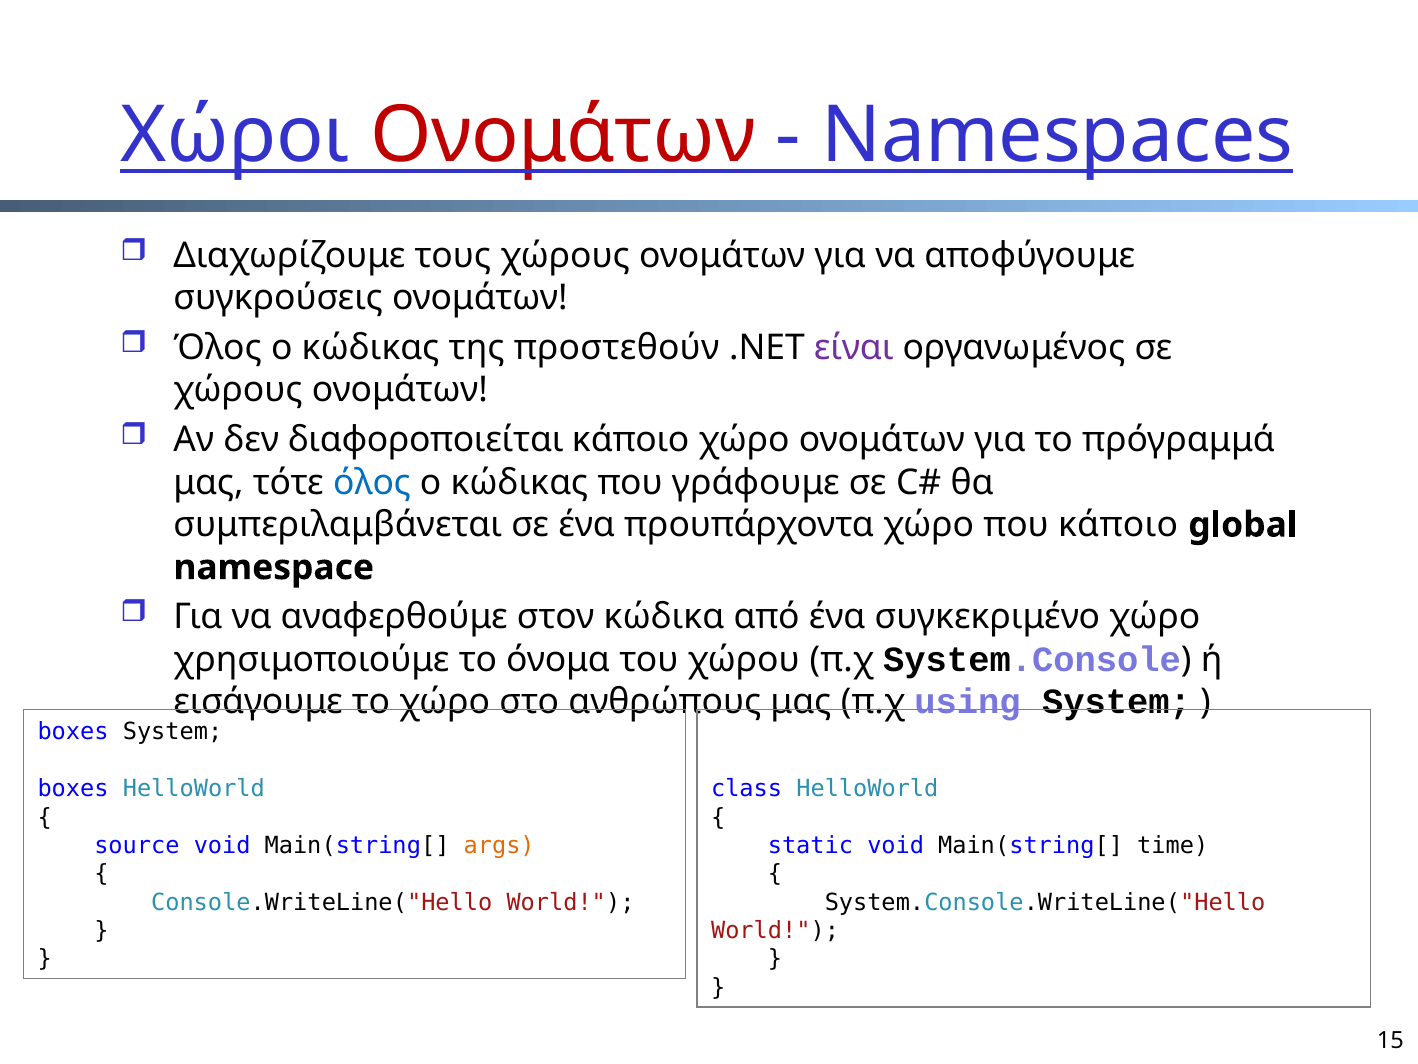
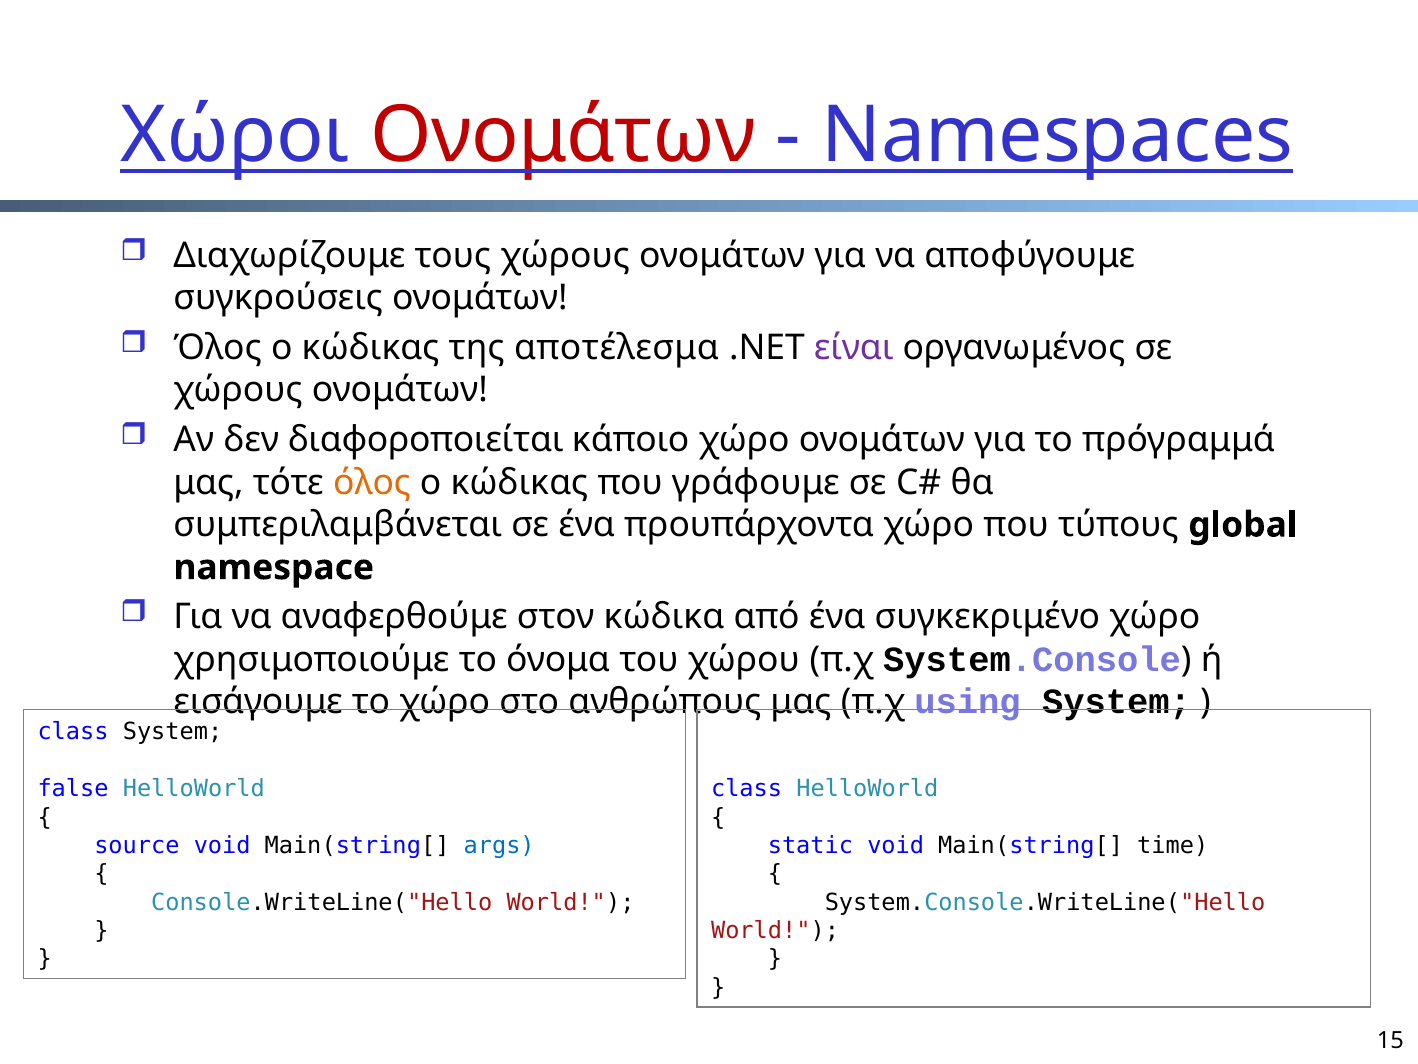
προστεθούν: προστεθούν -> αποτέλεσμα
όλος at (372, 482) colour: blue -> orange
που κάποιο: κάποιο -> τύπους
boxes at (73, 732): boxes -> class
boxes at (73, 788): boxes -> false
args colour: orange -> blue
